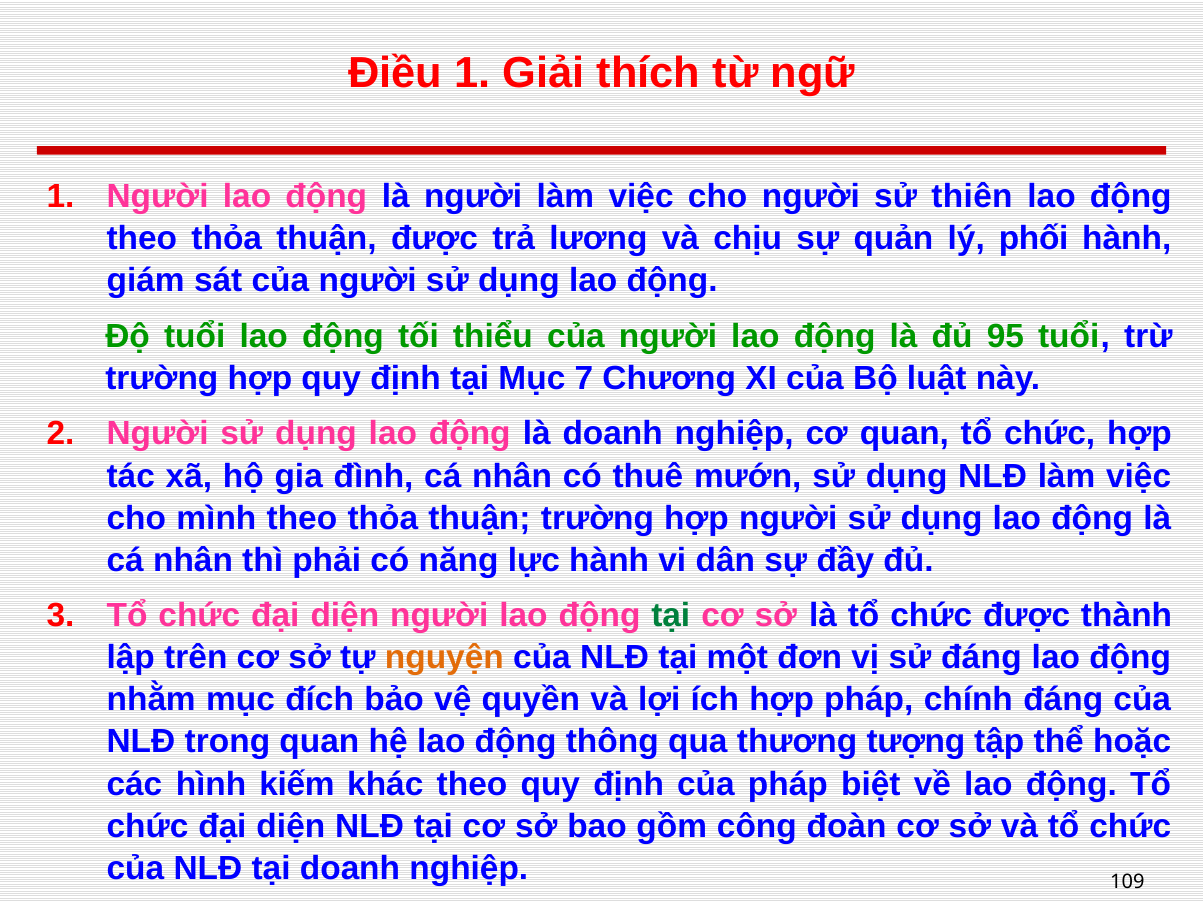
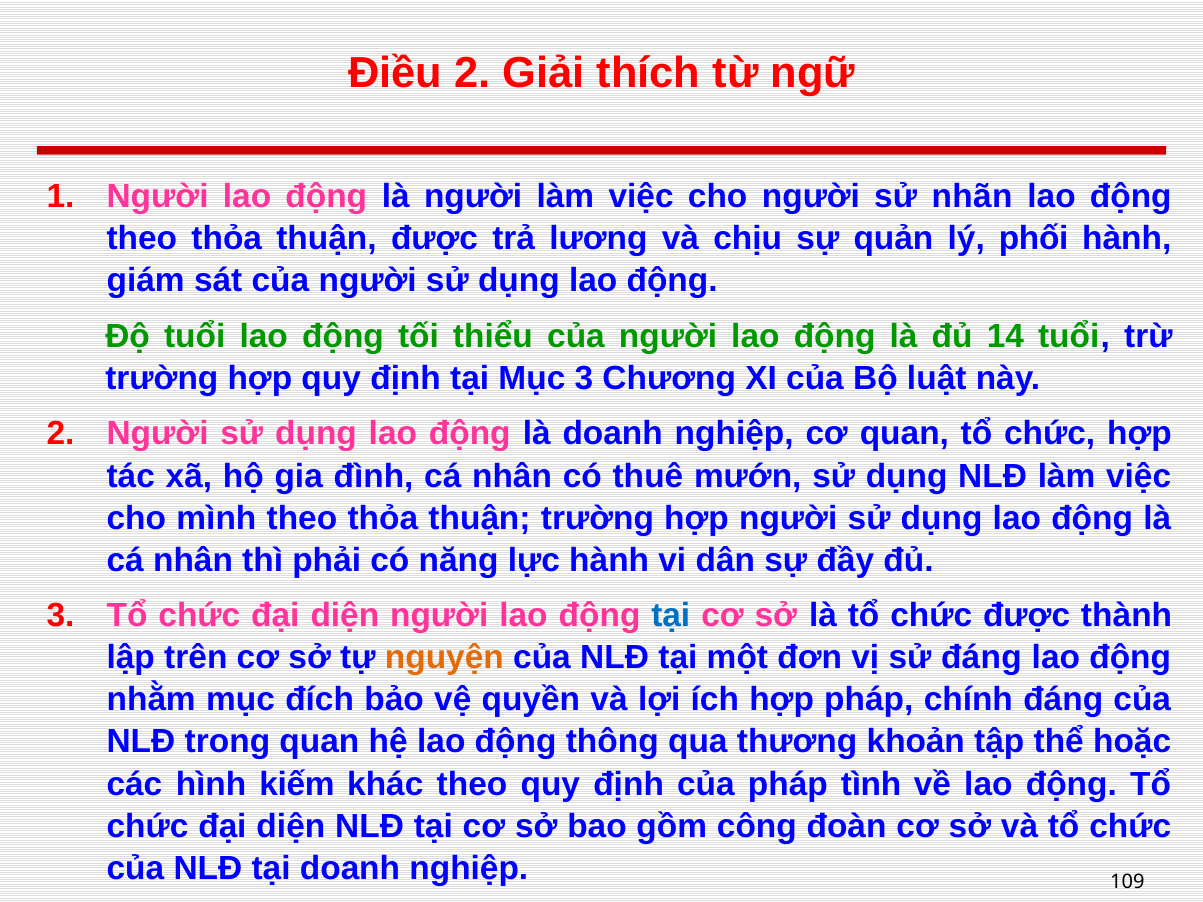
Điều 1: 1 -> 2
thiên: thiên -> nhãn
95: 95 -> 14
Mục 7: 7 -> 3
tại at (671, 616) colour: green -> blue
tượng: tượng -> khoản
biệt: biệt -> tình
